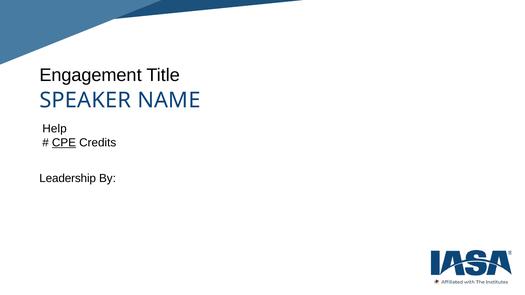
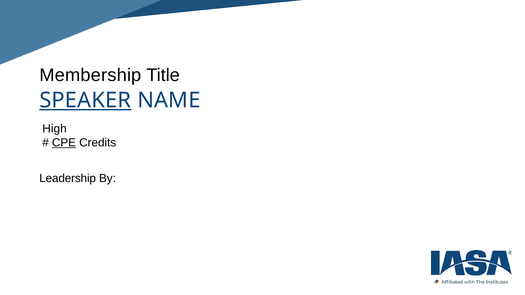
Engagement: Engagement -> Membership
SPEAKER underline: none -> present
Help: Help -> High
